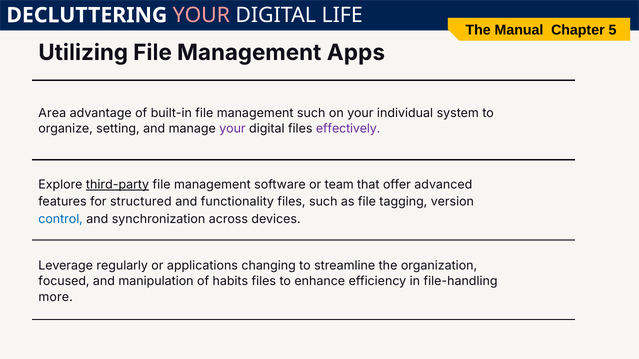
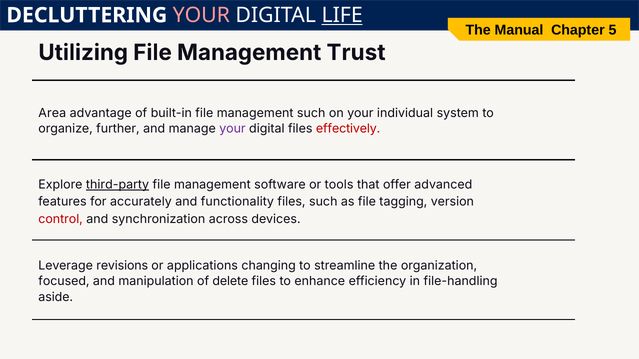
LIFE underline: none -> present
Apps: Apps -> Trust
setting: setting -> further
effectively colour: purple -> red
team: team -> tools
structured: structured -> accurately
control colour: blue -> red
regularly: regularly -> revisions
habits: habits -> delete
more: more -> aside
